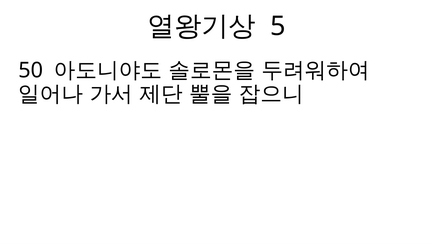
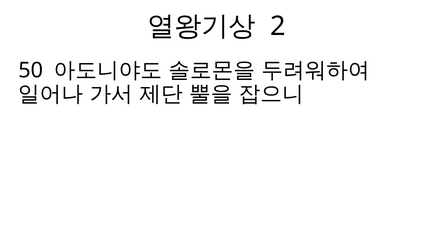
5: 5 -> 2
